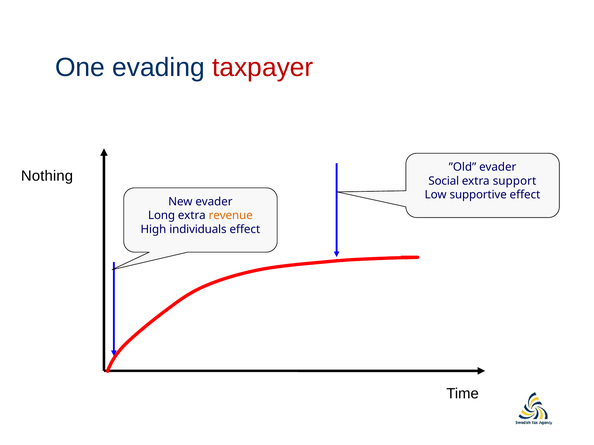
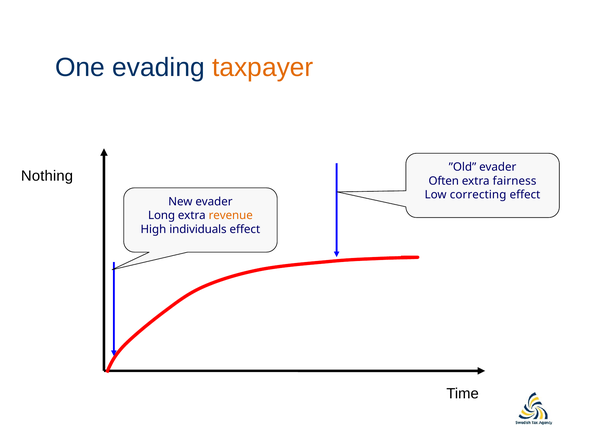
taxpayer colour: red -> orange
Social: Social -> Often
support: support -> fairness
supportive: supportive -> correcting
